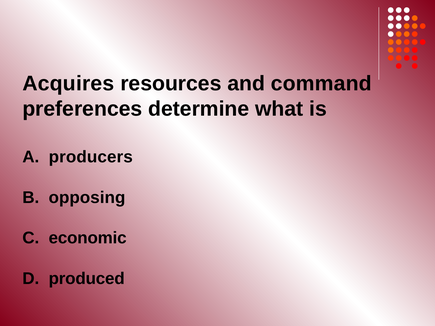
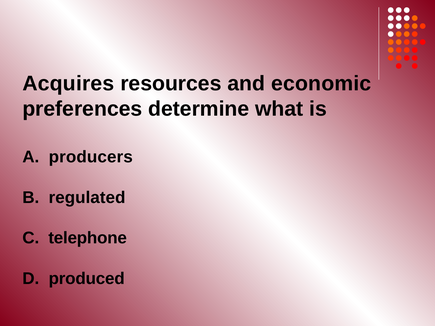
command: command -> economic
opposing: opposing -> regulated
economic: economic -> telephone
